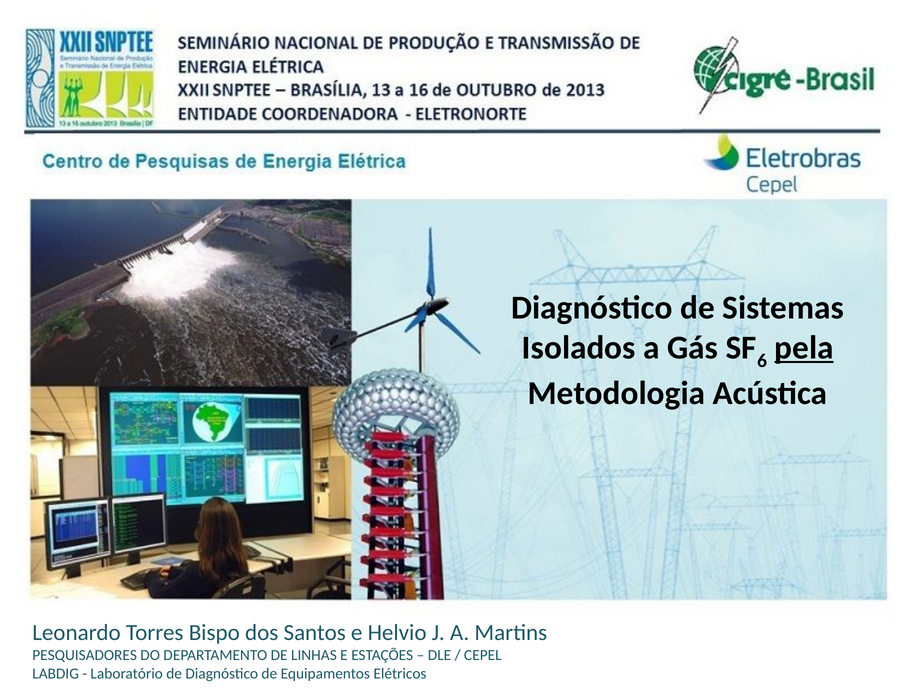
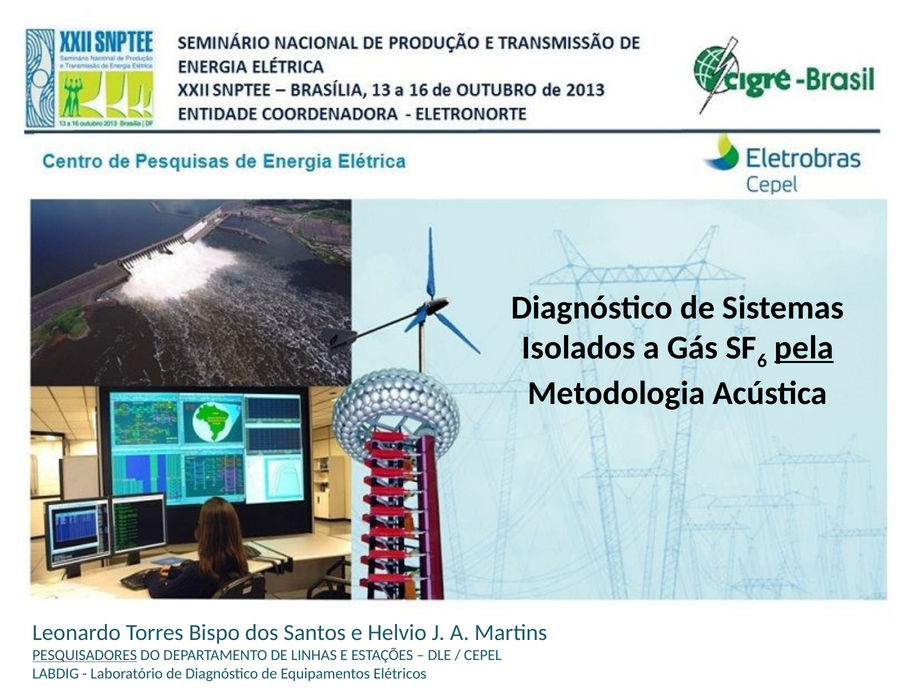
PESQUISADORES underline: none -> present
